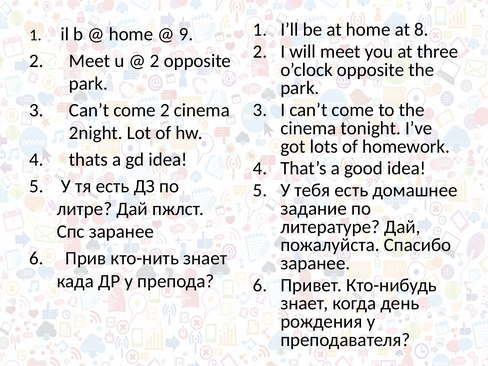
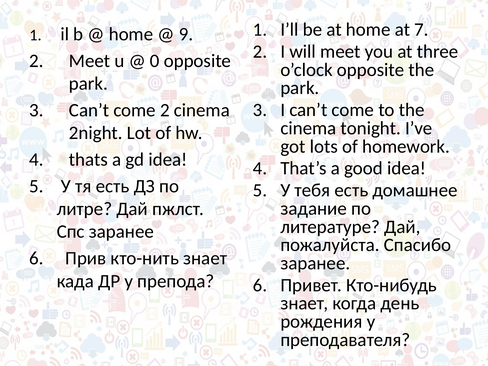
8: 8 -> 7
2 at (155, 61): 2 -> 0
